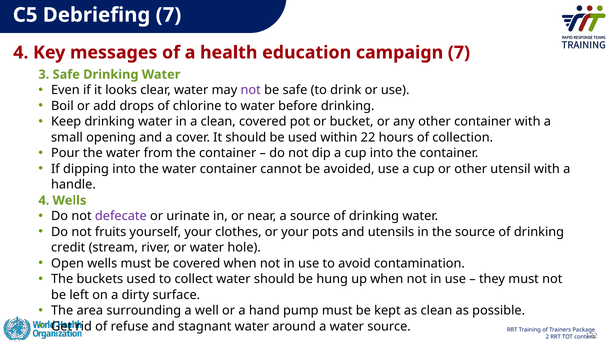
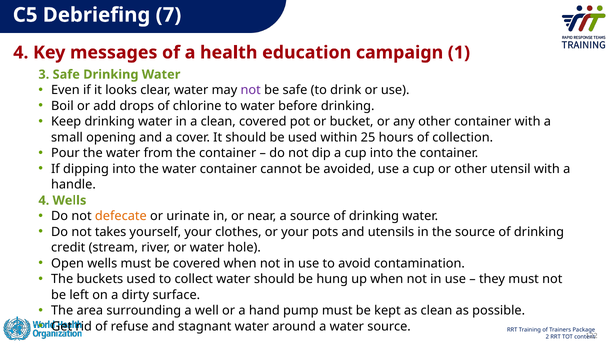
campaign 7: 7 -> 1
22: 22 -> 25
defecate colour: purple -> orange
fruits: fruits -> takes
